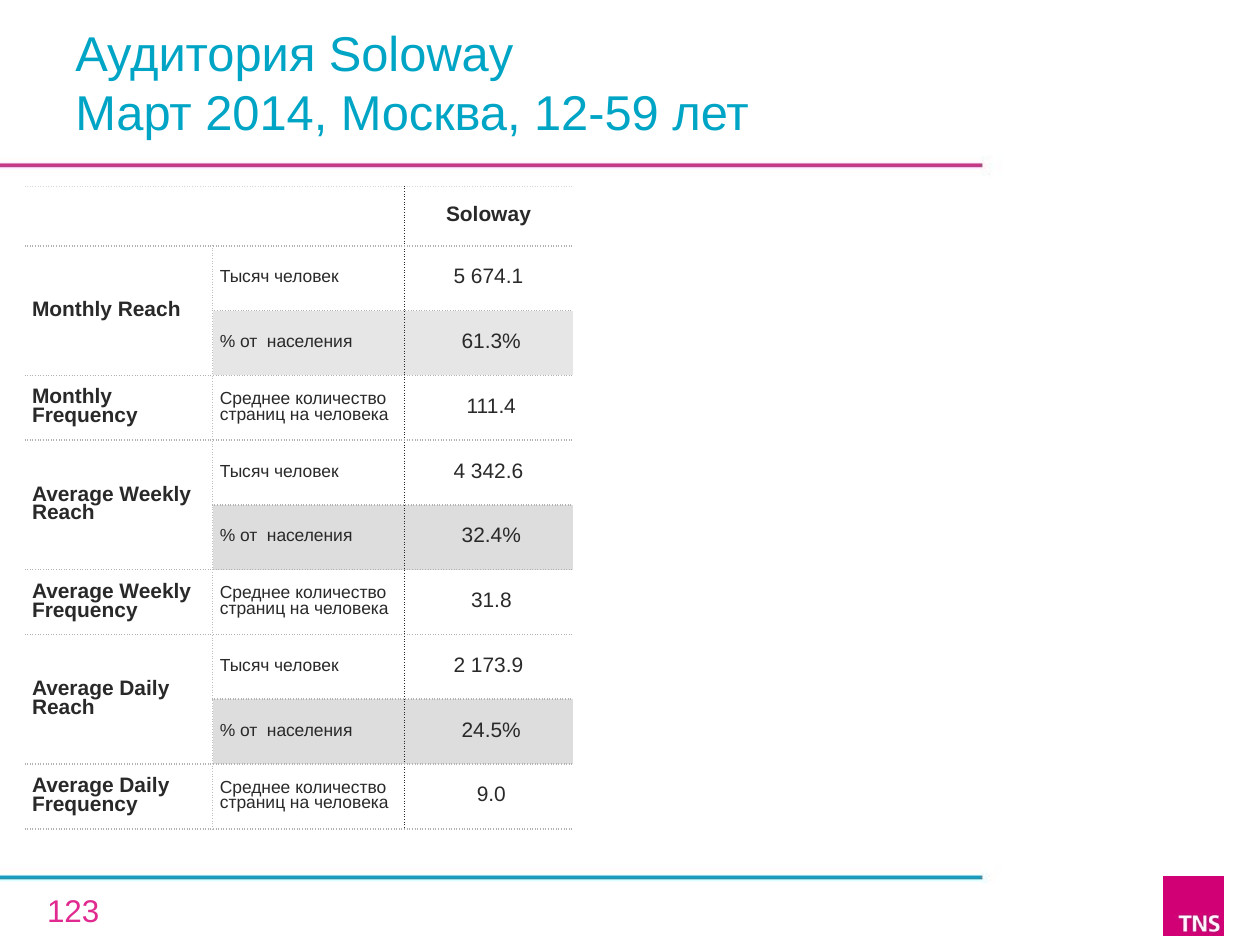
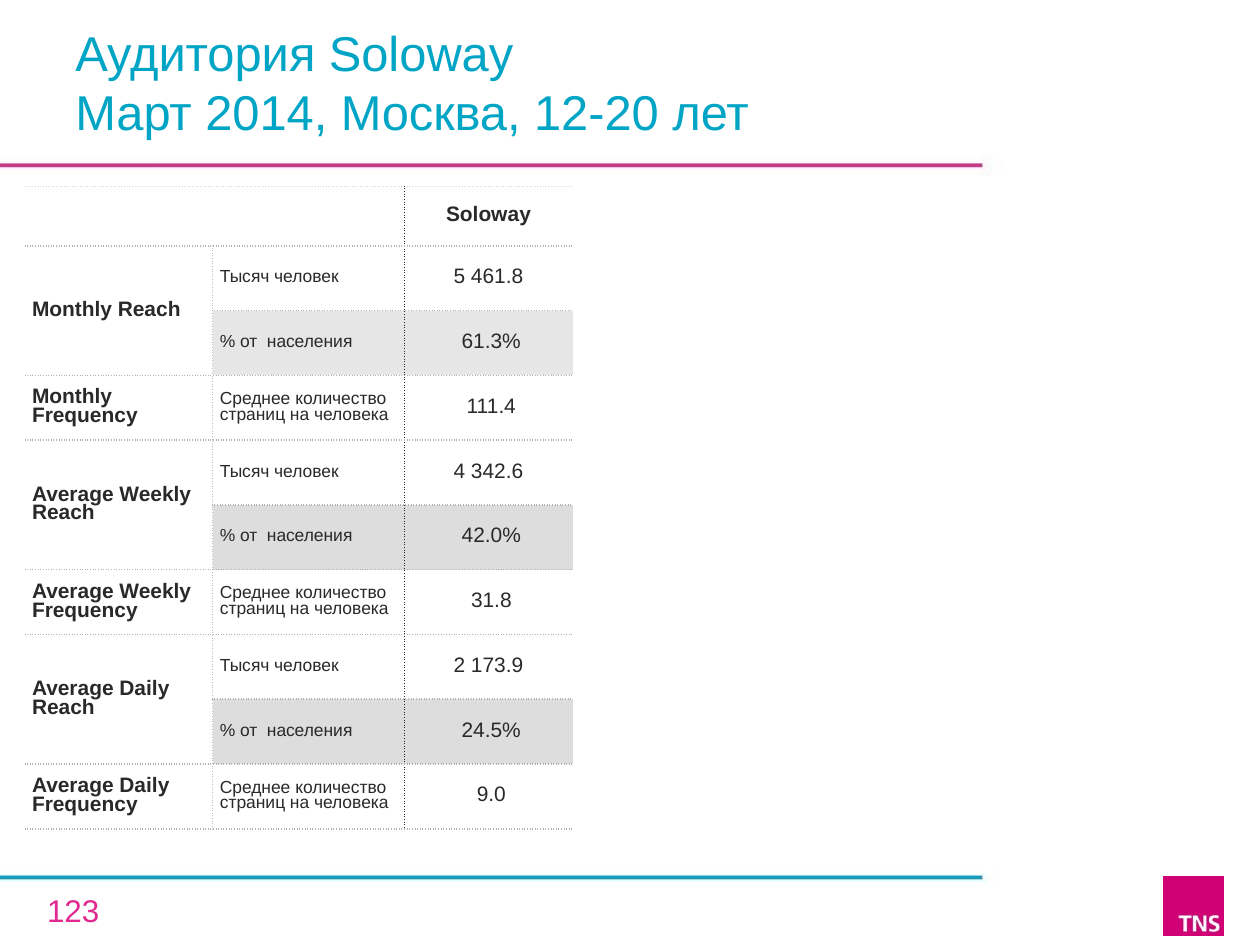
12-59: 12-59 -> 12-20
674.1: 674.1 -> 461.8
32.4%: 32.4% -> 42.0%
